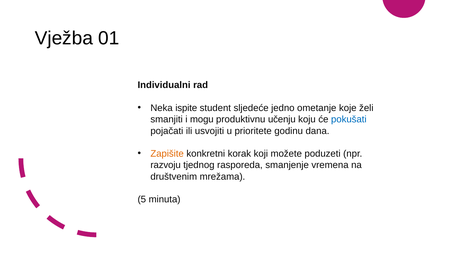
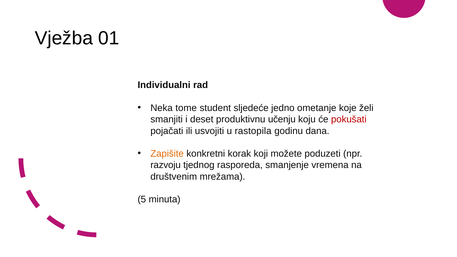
ispite: ispite -> tome
mogu: mogu -> deset
pokušati colour: blue -> red
prioritete: prioritete -> rastopila
